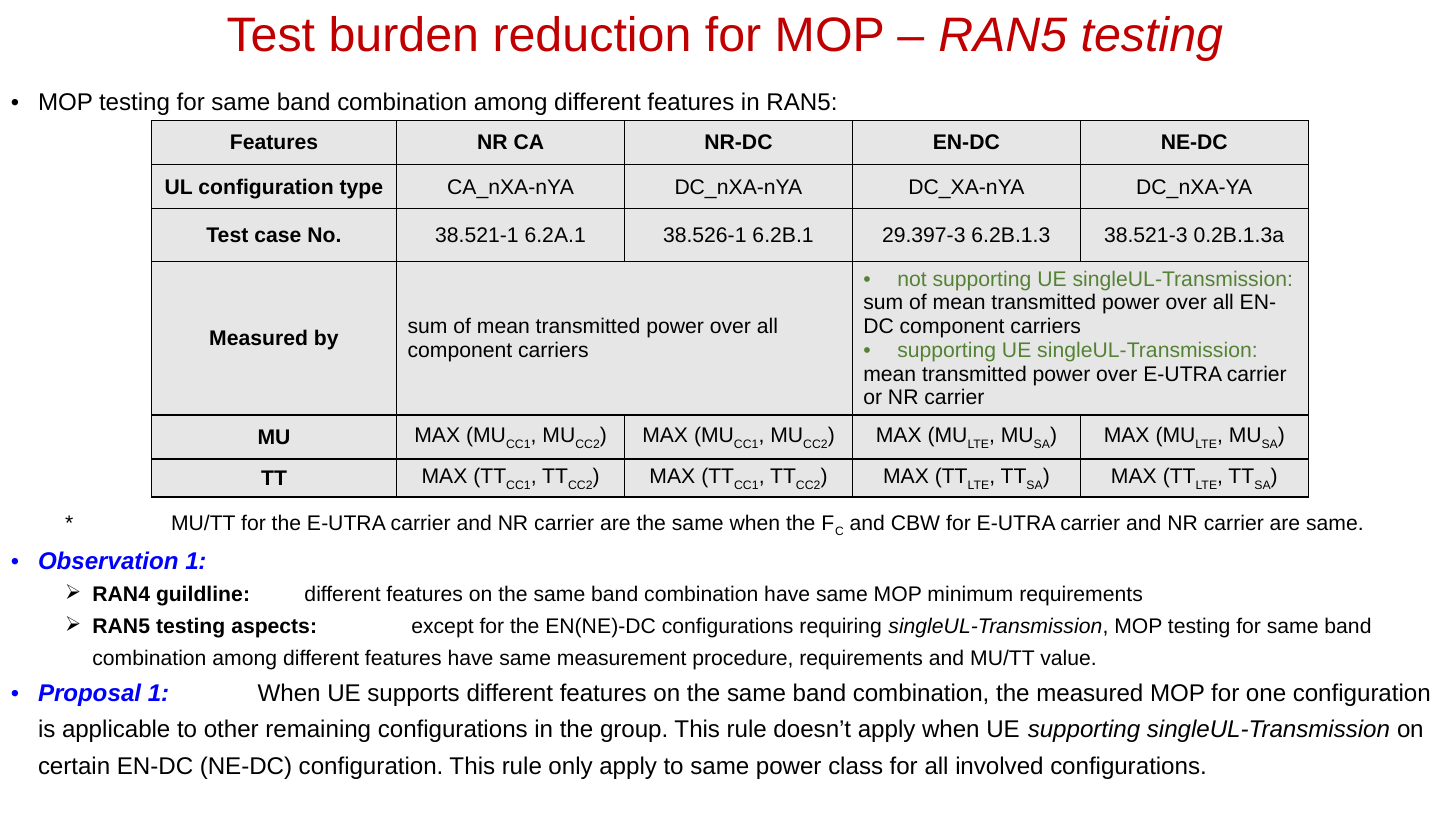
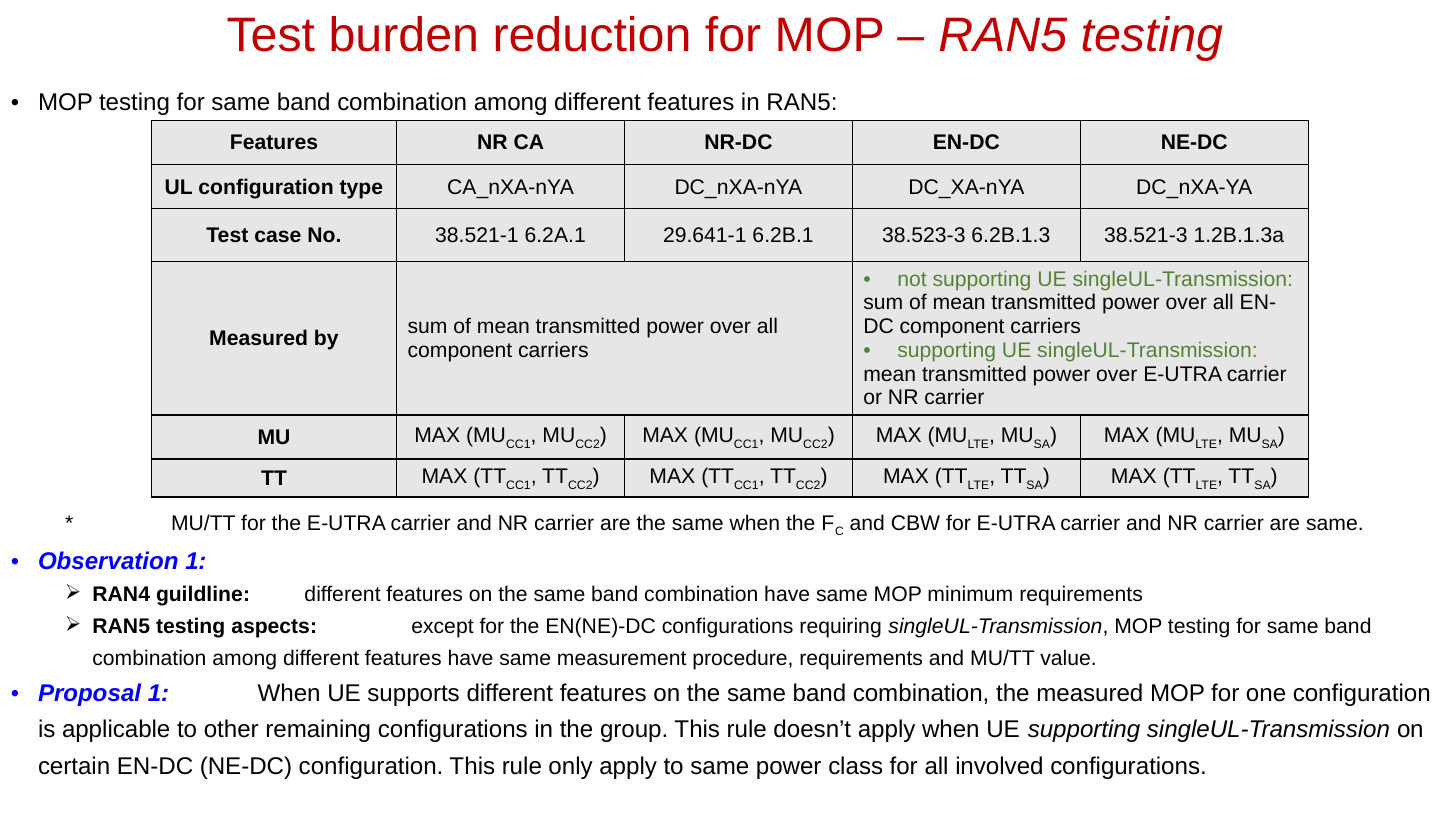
38.526-1: 38.526-1 -> 29.641-1
29.397-3: 29.397-3 -> 38.523-3
0.2B.1.3a: 0.2B.1.3a -> 1.2B.1.3a
